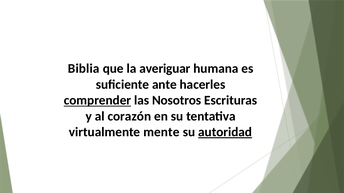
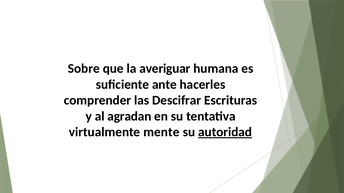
Biblia: Biblia -> Sobre
comprender underline: present -> none
Nosotros: Nosotros -> Descifrar
corazón: corazón -> agradan
